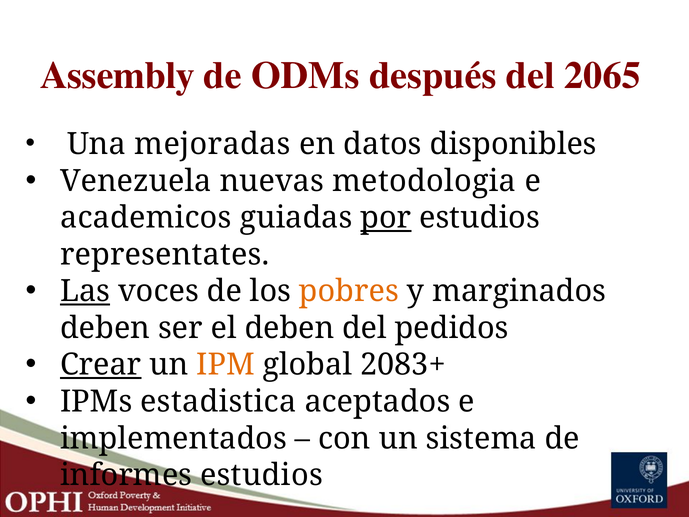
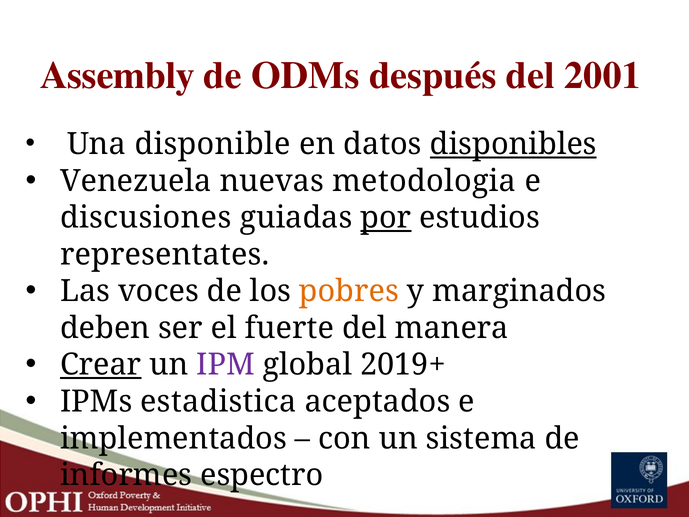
2065: 2065 -> 2001
mejoradas: mejoradas -> disponible
disponibles underline: none -> present
academicos: academicos -> discusiones
Las underline: present -> none
el deben: deben -> fuerte
pedidos: pedidos -> manera
IPM colour: orange -> purple
2083+: 2083+ -> 2019+
informes estudios: estudios -> espectro
